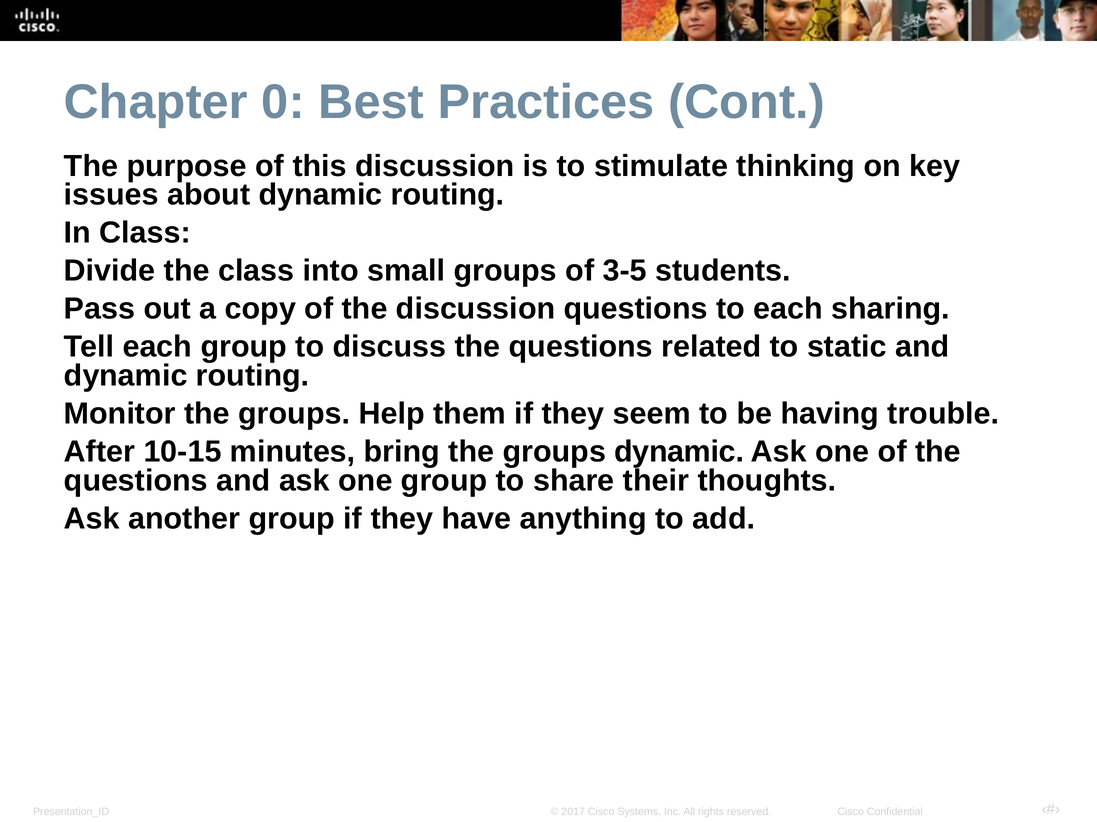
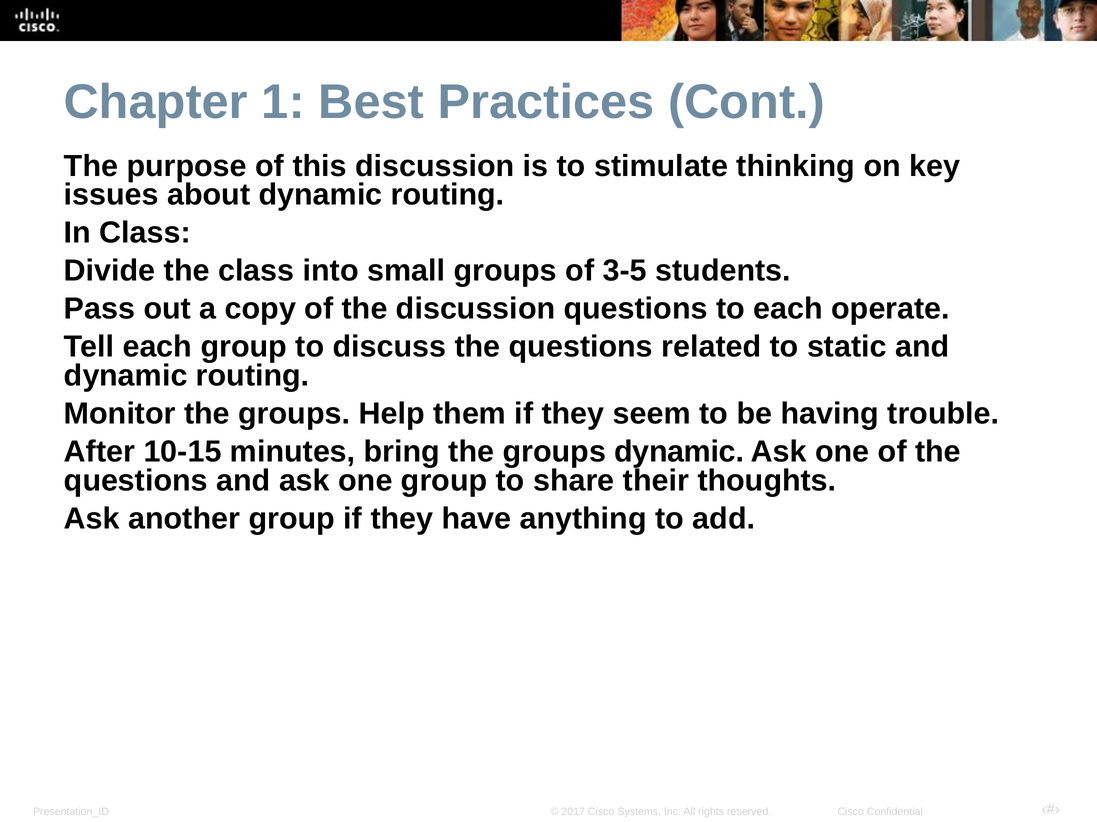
0: 0 -> 1
sharing: sharing -> operate
